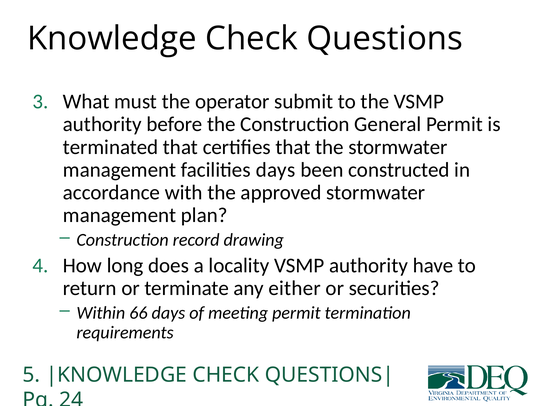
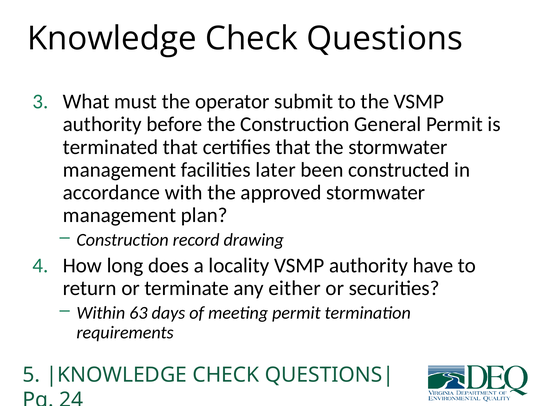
facilities days: days -> later
66: 66 -> 63
